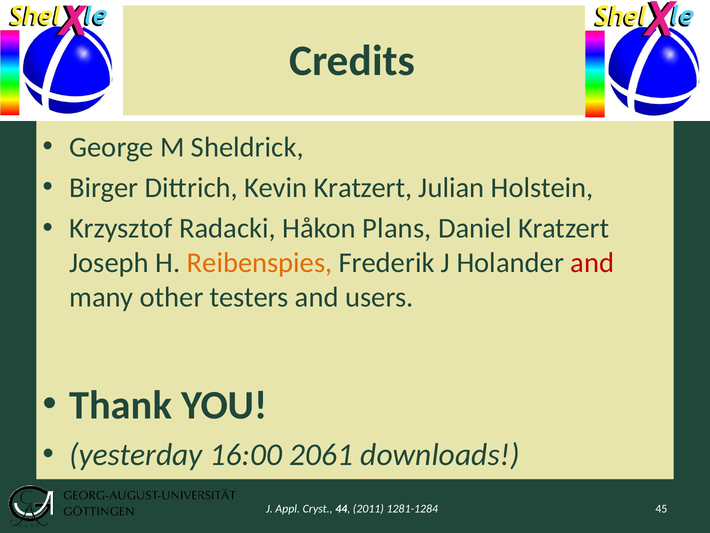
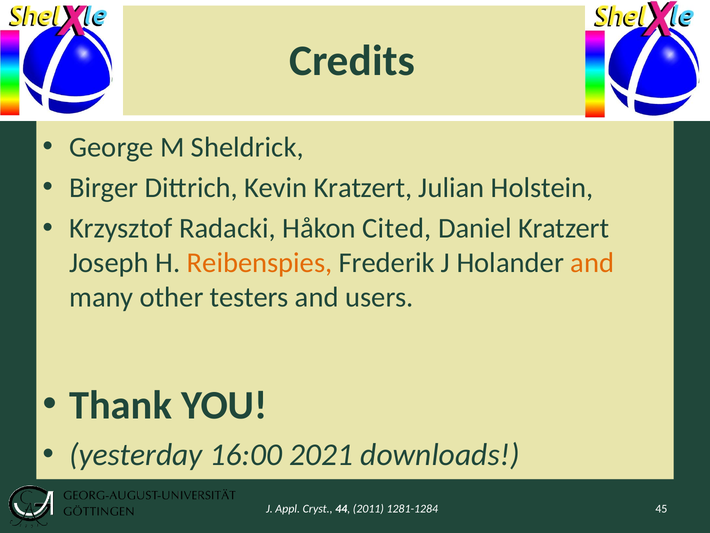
Plans: Plans -> Cited
and at (592, 263) colour: red -> orange
2061: 2061 -> 2021
